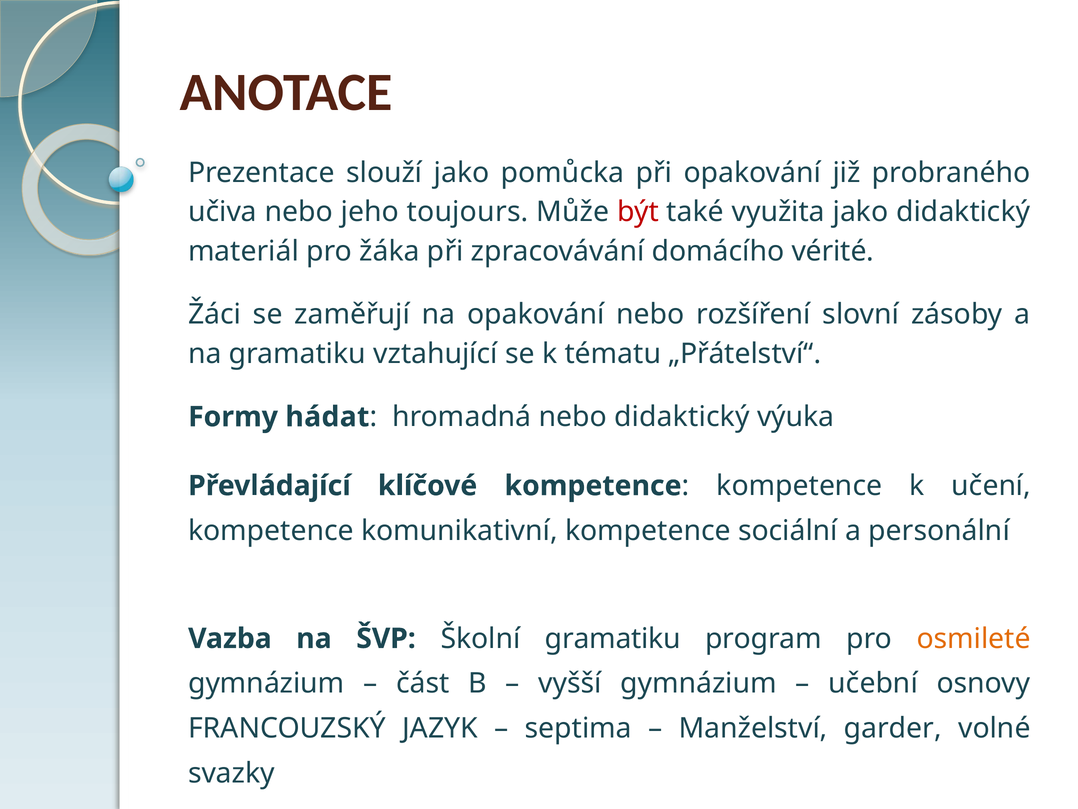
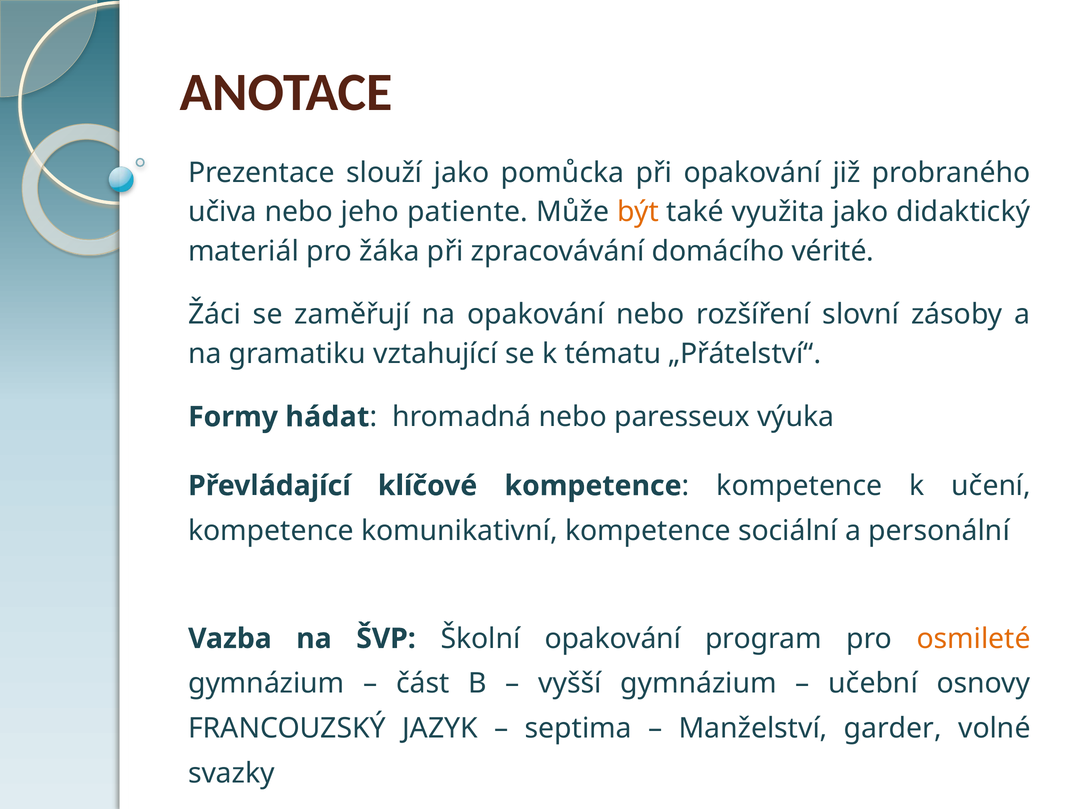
toujours: toujours -> patiente
být colour: red -> orange
nebo didaktický: didaktický -> paresseux
Školní gramatiku: gramatiku -> opakování
